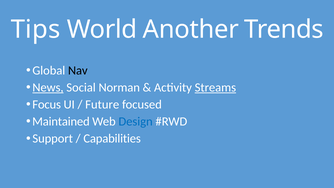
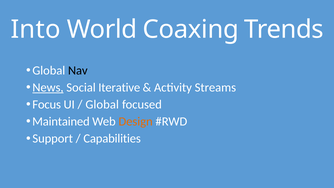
Tips: Tips -> Into
Another: Another -> Coaxing
Norman: Norman -> Iterative
Streams underline: present -> none
Future at (102, 104): Future -> Global
Design colour: blue -> orange
